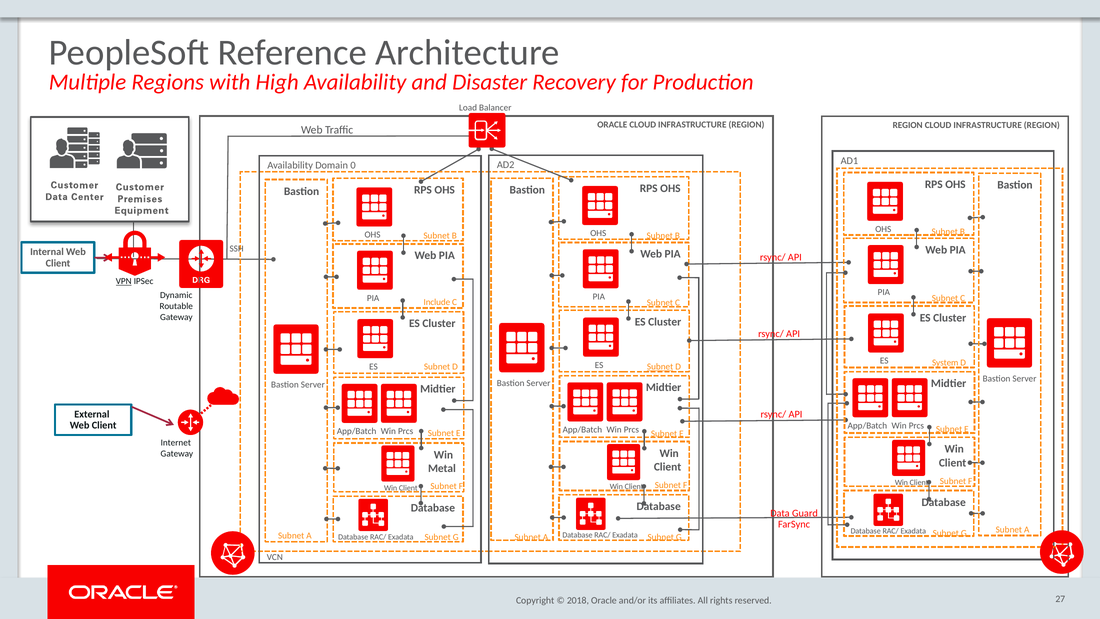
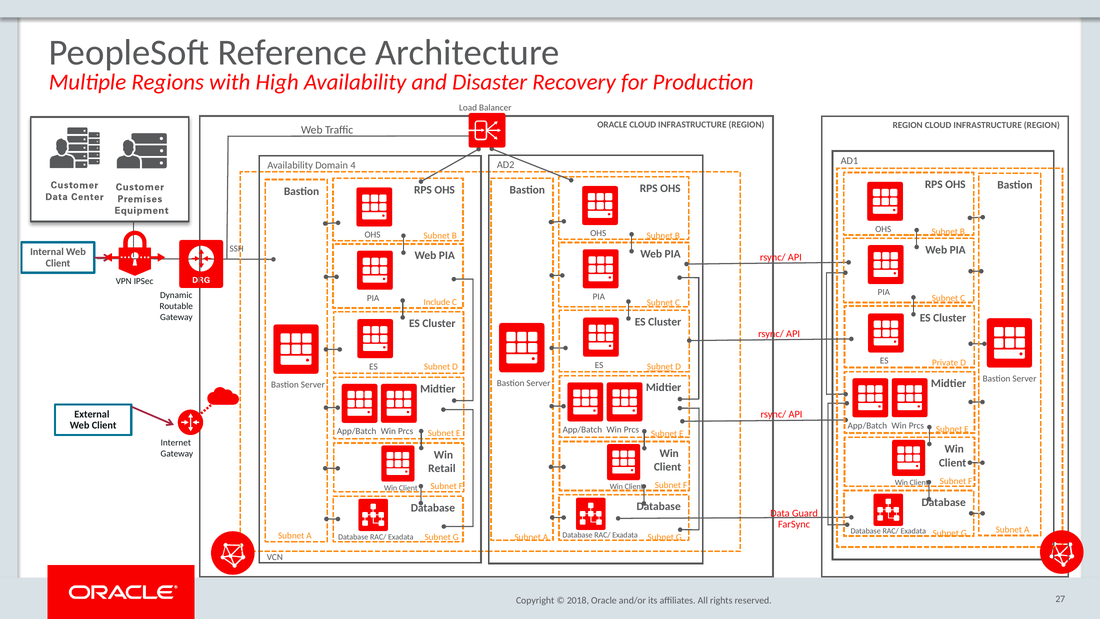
0: 0 -> 4
VPN underline: present -> none
System: System -> Private
Metal: Metal -> Retail
